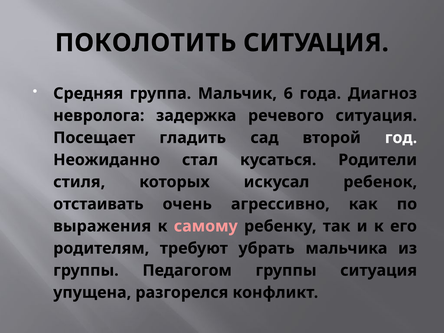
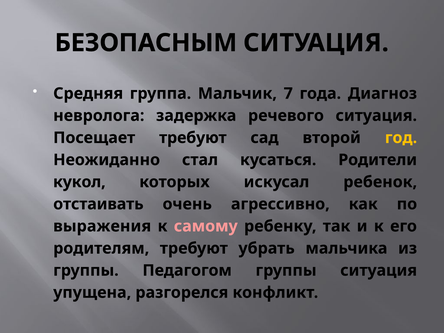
ПОКОЛОТИТЬ: ПОКОЛОТИТЬ -> БЕЗОПАСНЫМ
6: 6 -> 7
Посещает гладить: гладить -> требуют
год colour: white -> yellow
стиля: стиля -> кукол
